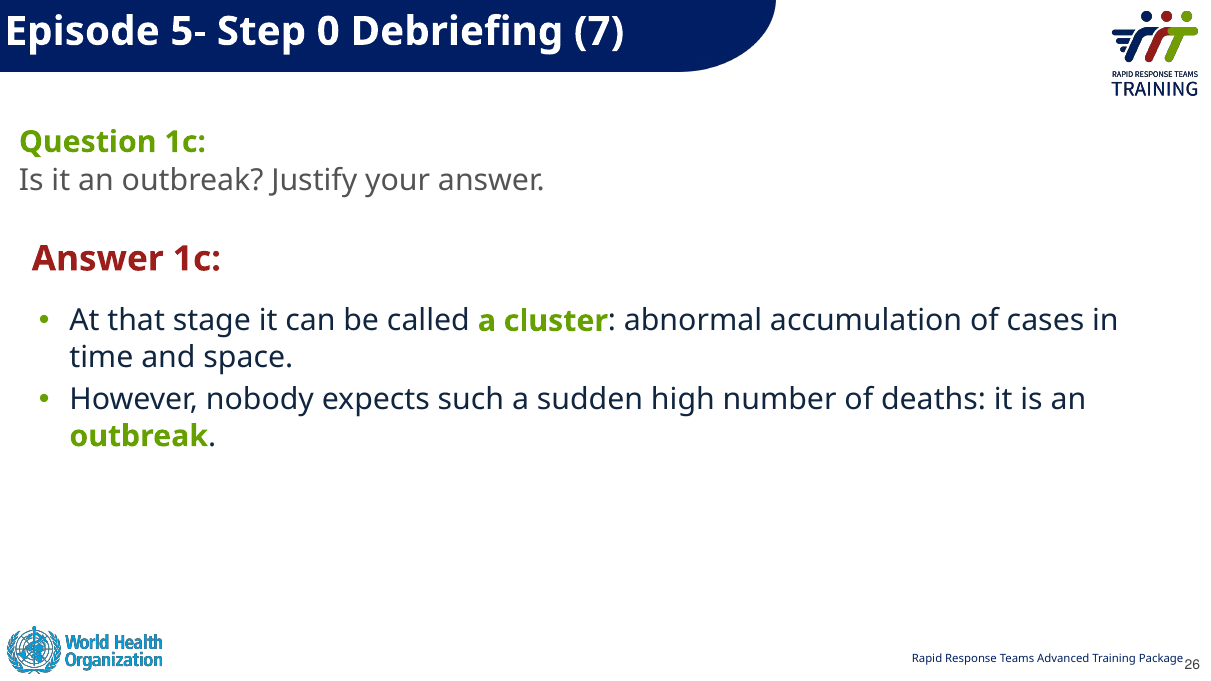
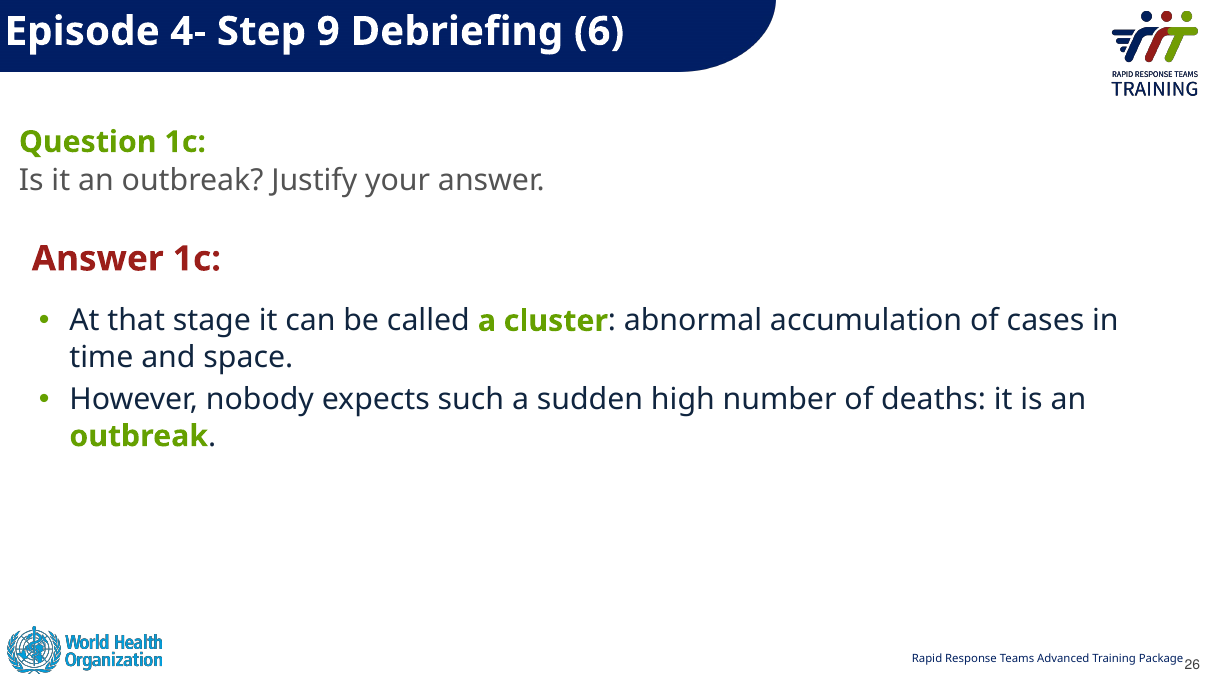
5-: 5- -> 4-
0: 0 -> 9
7: 7 -> 6
